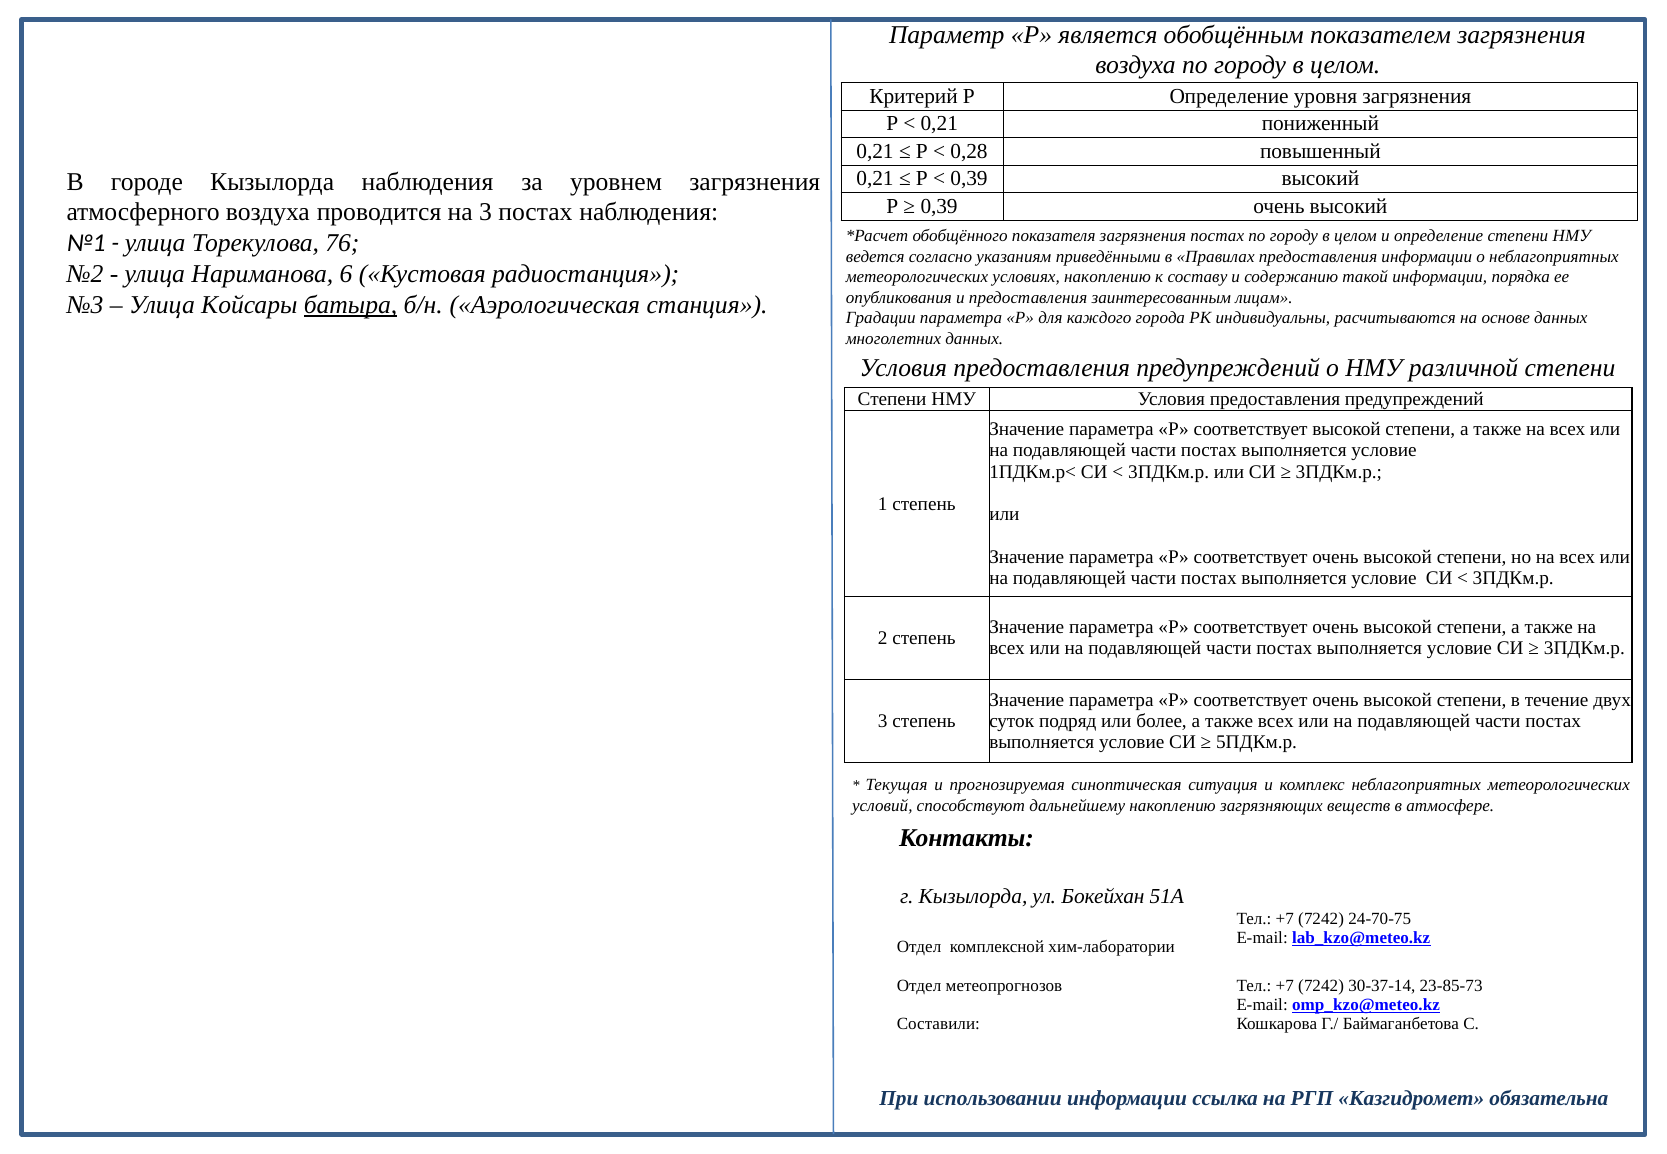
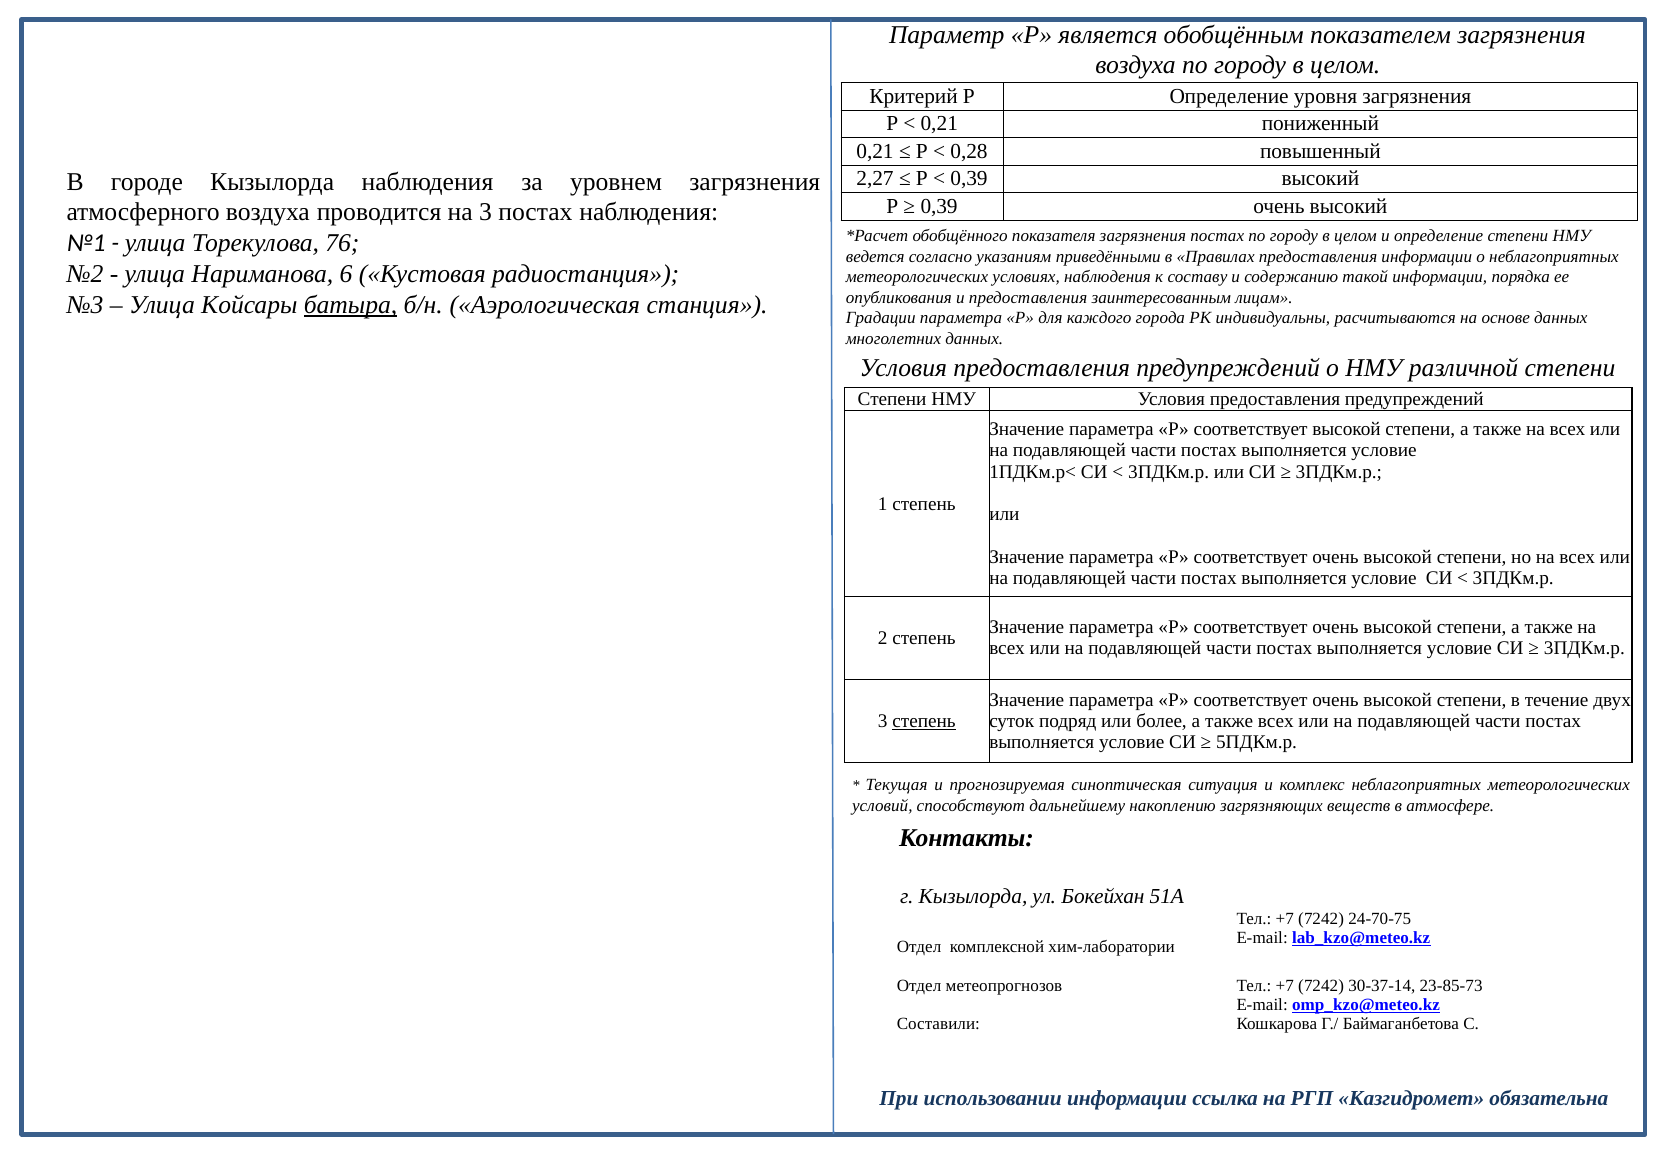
0,21 at (875, 179): 0,21 -> 2,27
условиях накоплению: накоплению -> наблюдения
степень at (924, 721) underline: none -> present
